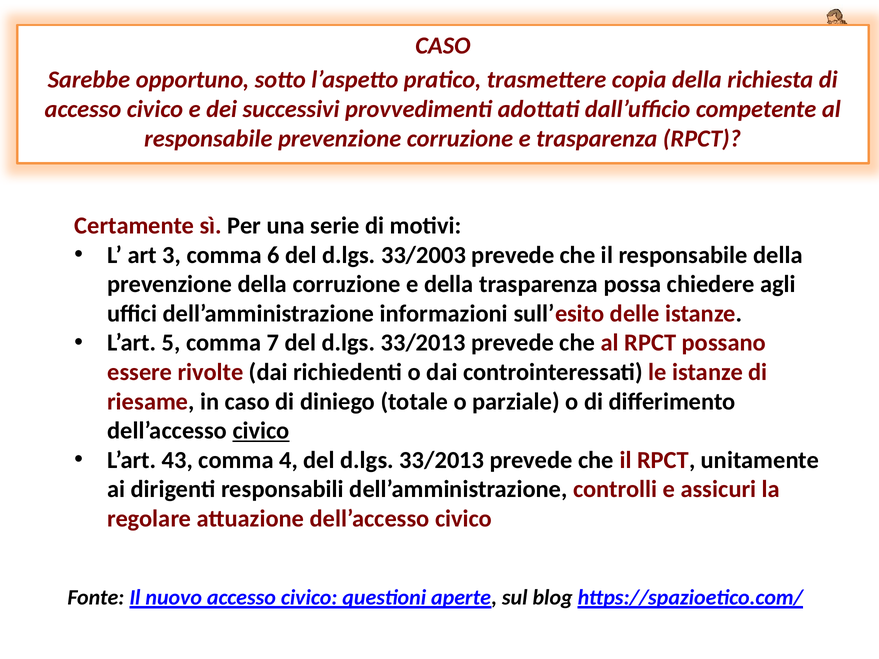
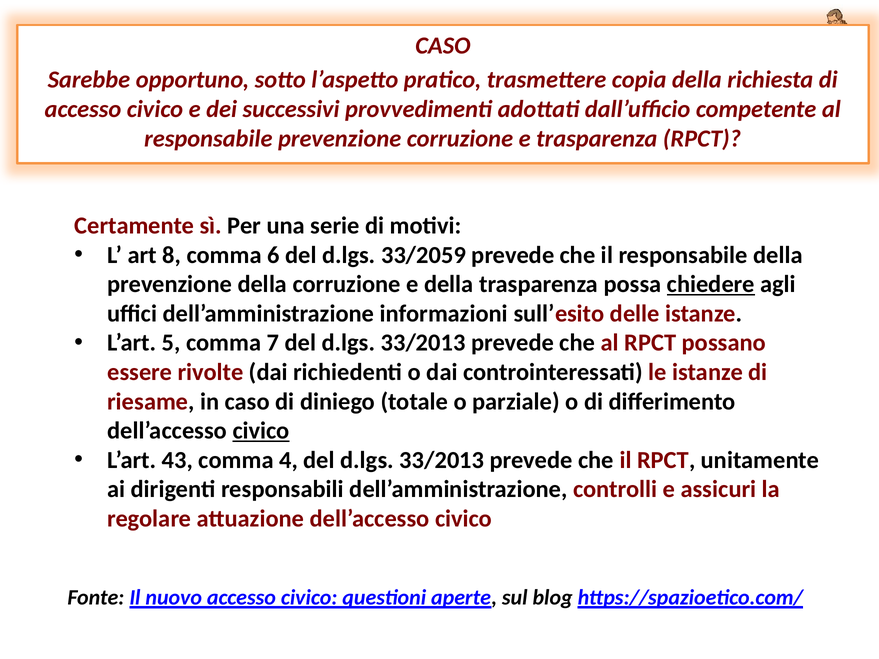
3: 3 -> 8
33/2003: 33/2003 -> 33/2059
chiedere underline: none -> present
